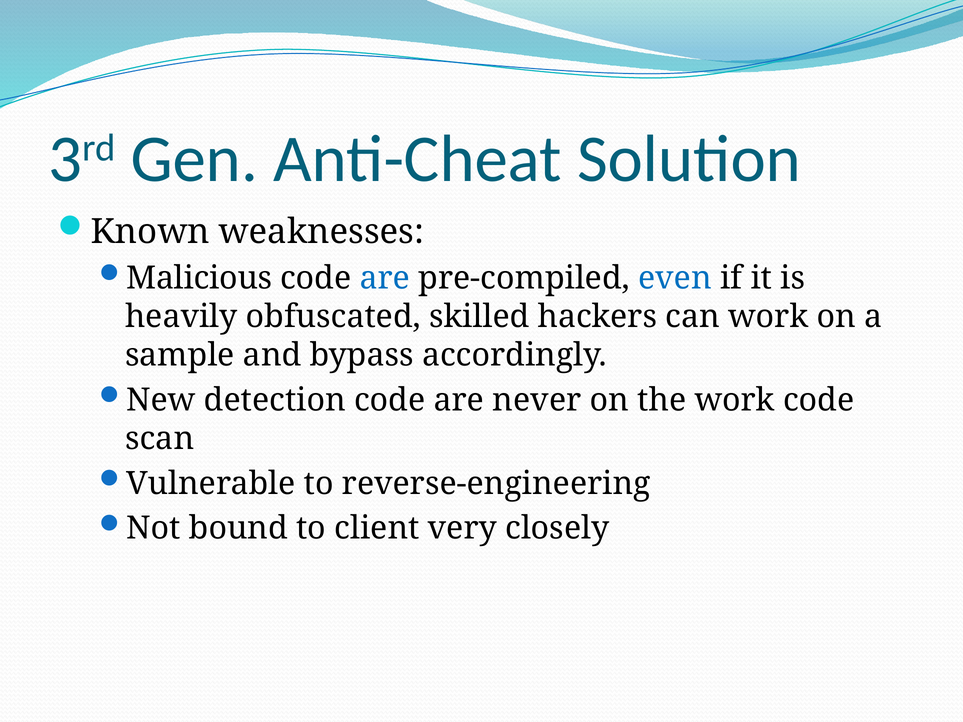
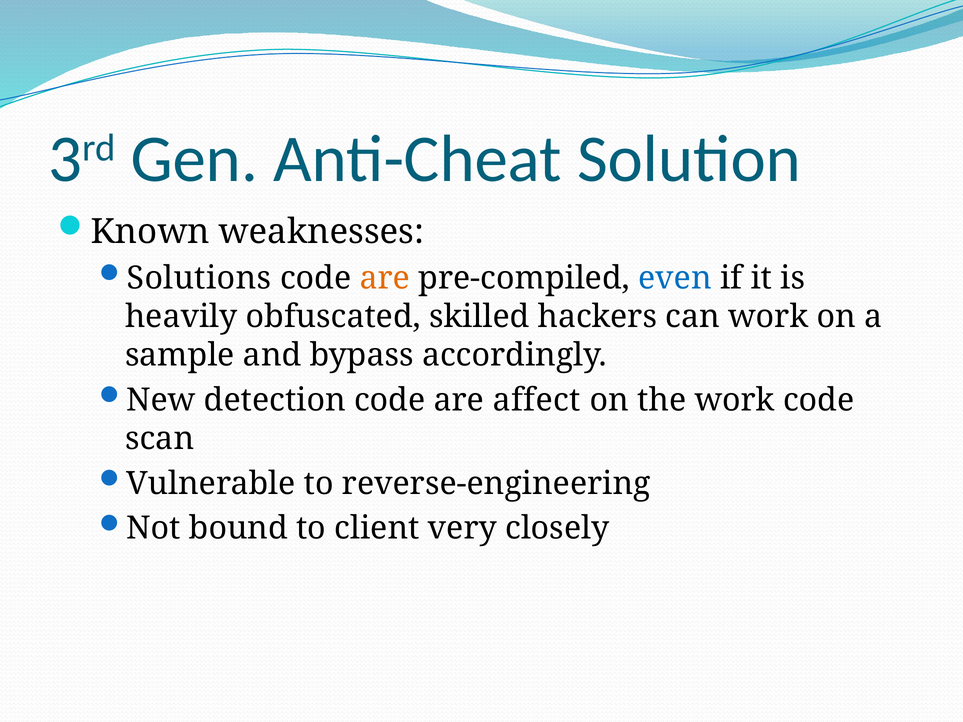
Malicious: Malicious -> Solutions
are at (385, 278) colour: blue -> orange
never: never -> affect
